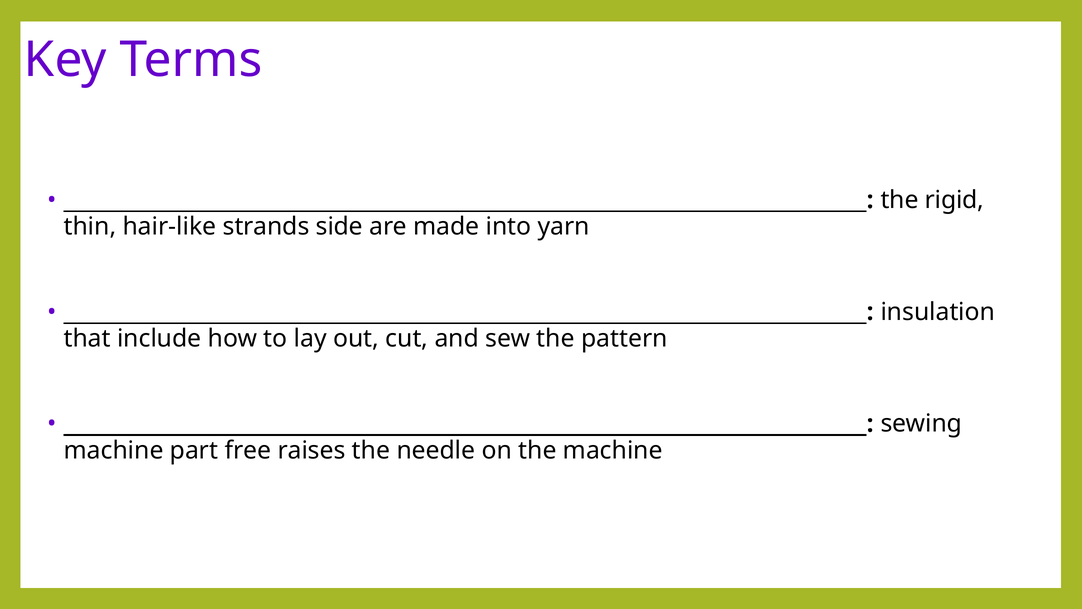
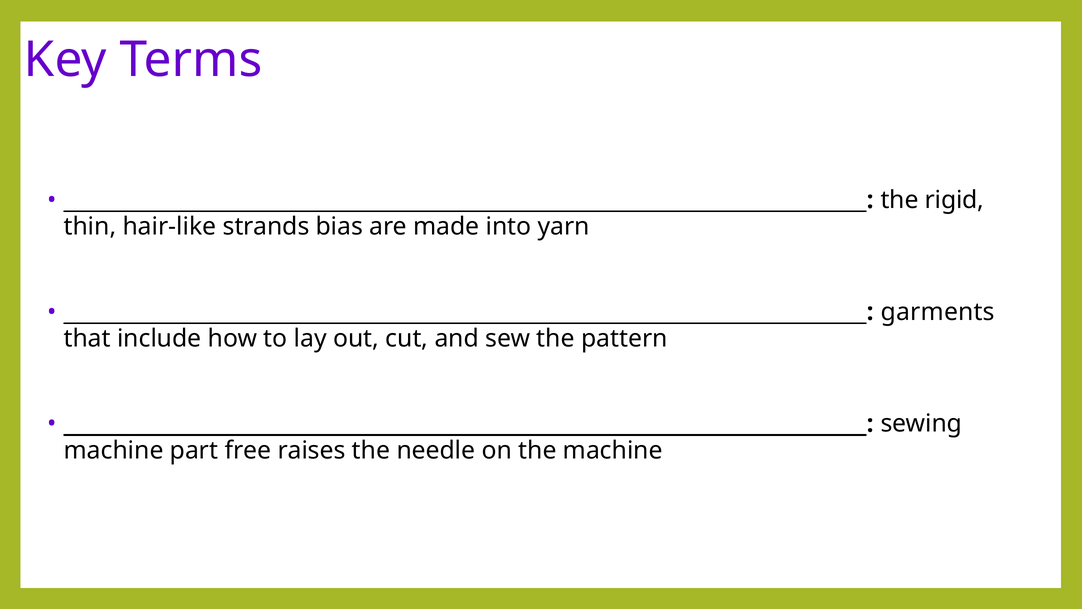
side: side -> bias
insulation: insulation -> garments
